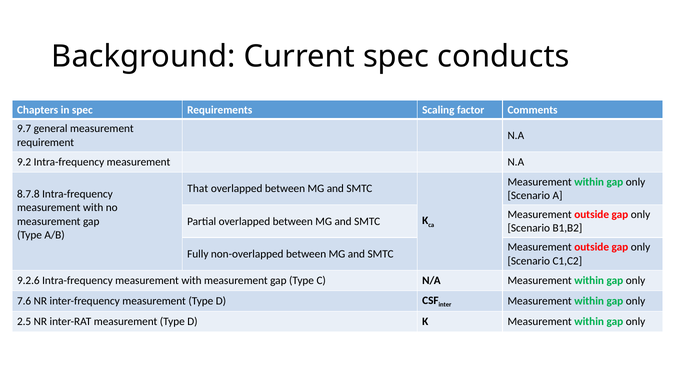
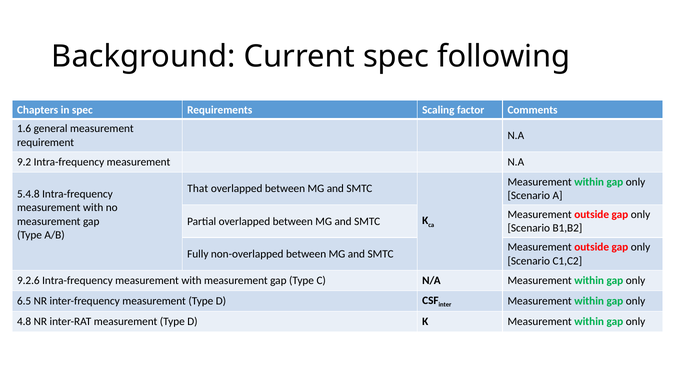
conducts: conducts -> following
9.7: 9.7 -> 1.6
8.7.8: 8.7.8 -> 5.4.8
7.6: 7.6 -> 6.5
2.5: 2.5 -> 4.8
